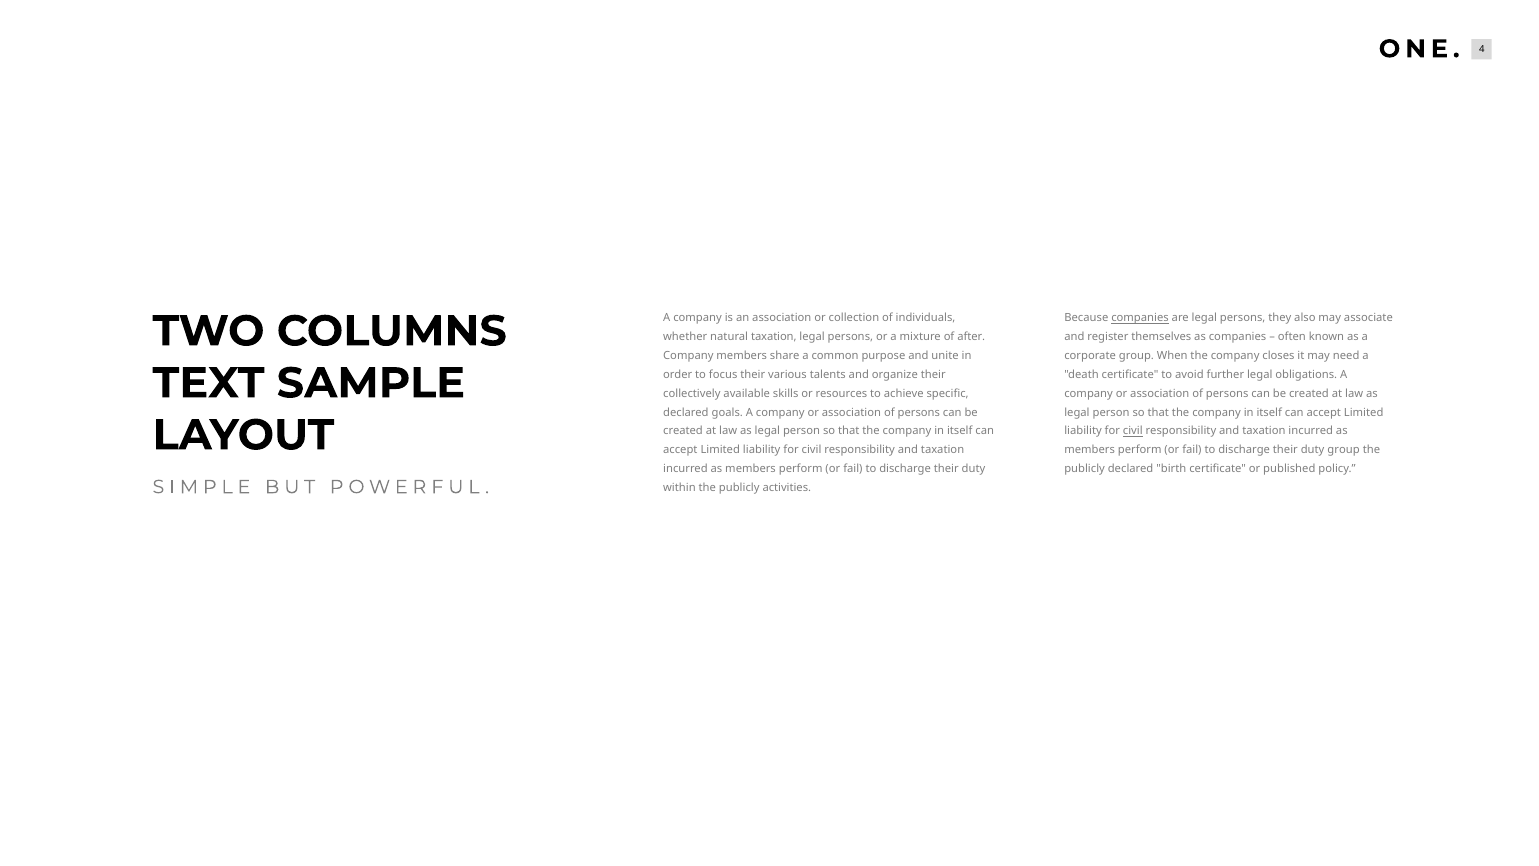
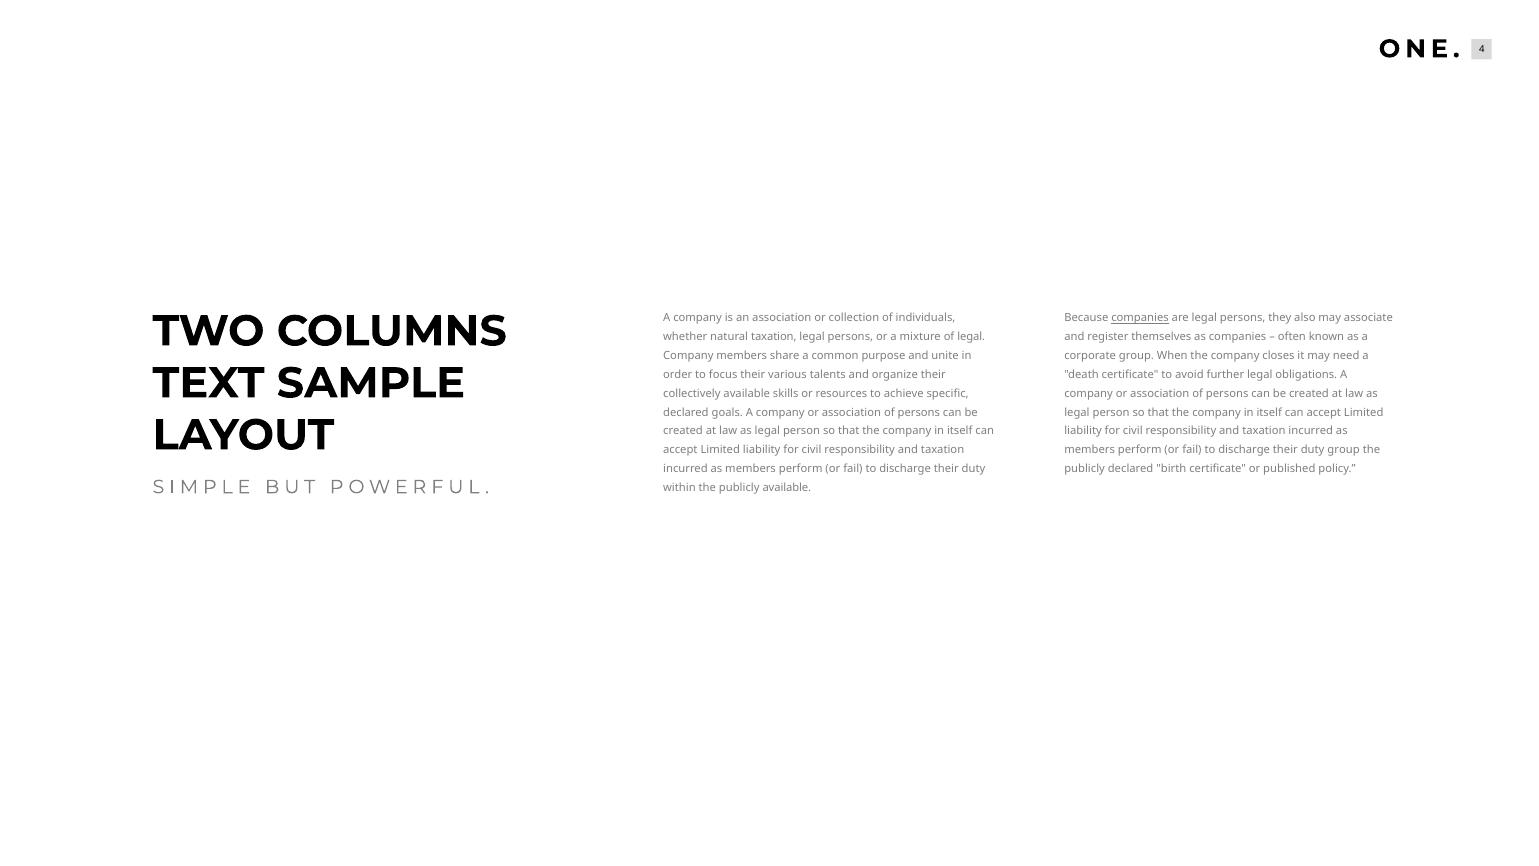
of after: after -> legal
civil at (1133, 431) underline: present -> none
publicly activities: activities -> available
